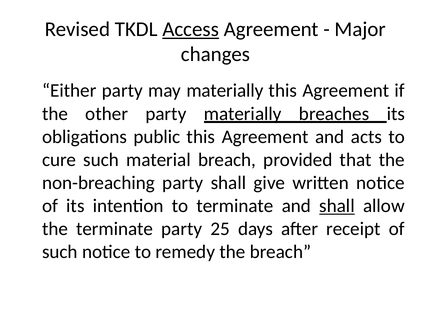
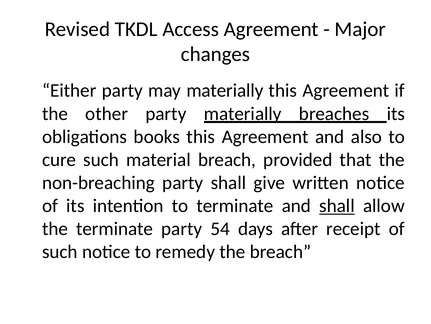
Access underline: present -> none
public: public -> books
acts: acts -> also
25: 25 -> 54
